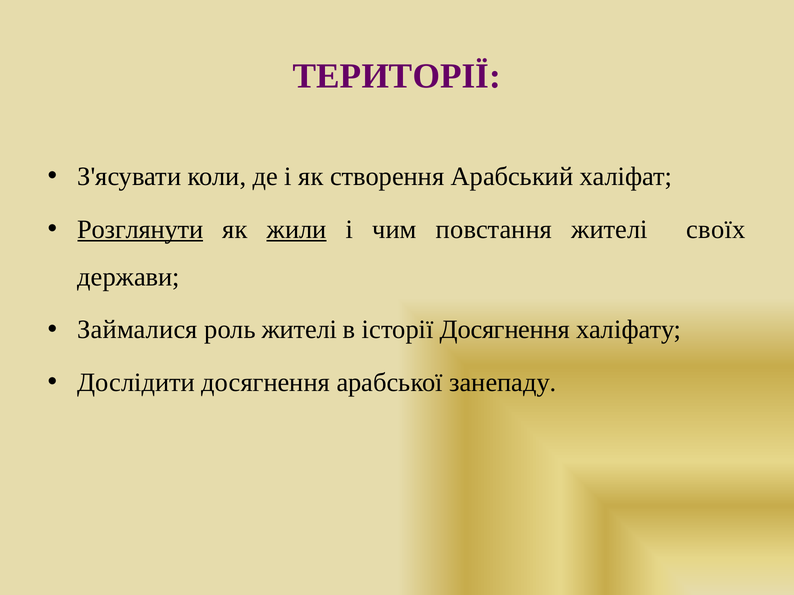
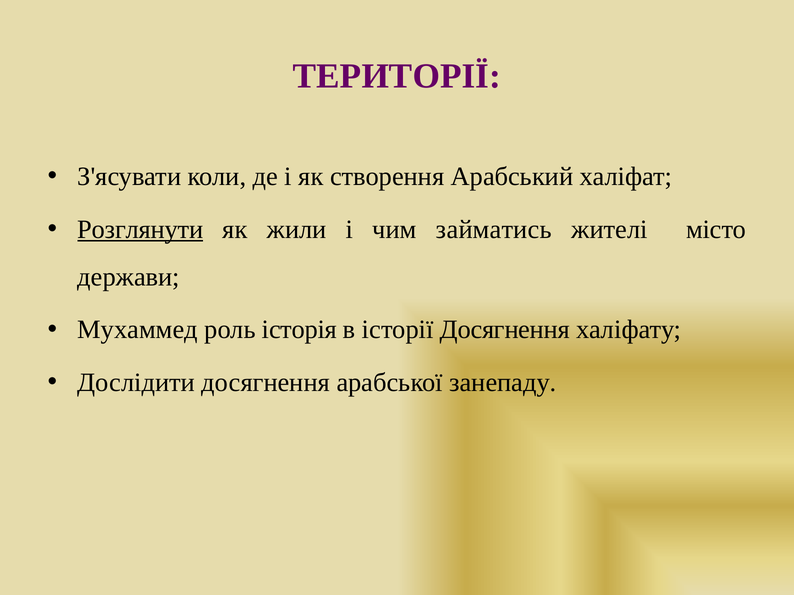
жили underline: present -> none
повстання: повстання -> займатись
своїх: своїх -> місто
Займалися: Займалися -> Мухаммед
роль жителі: жителі -> історія
